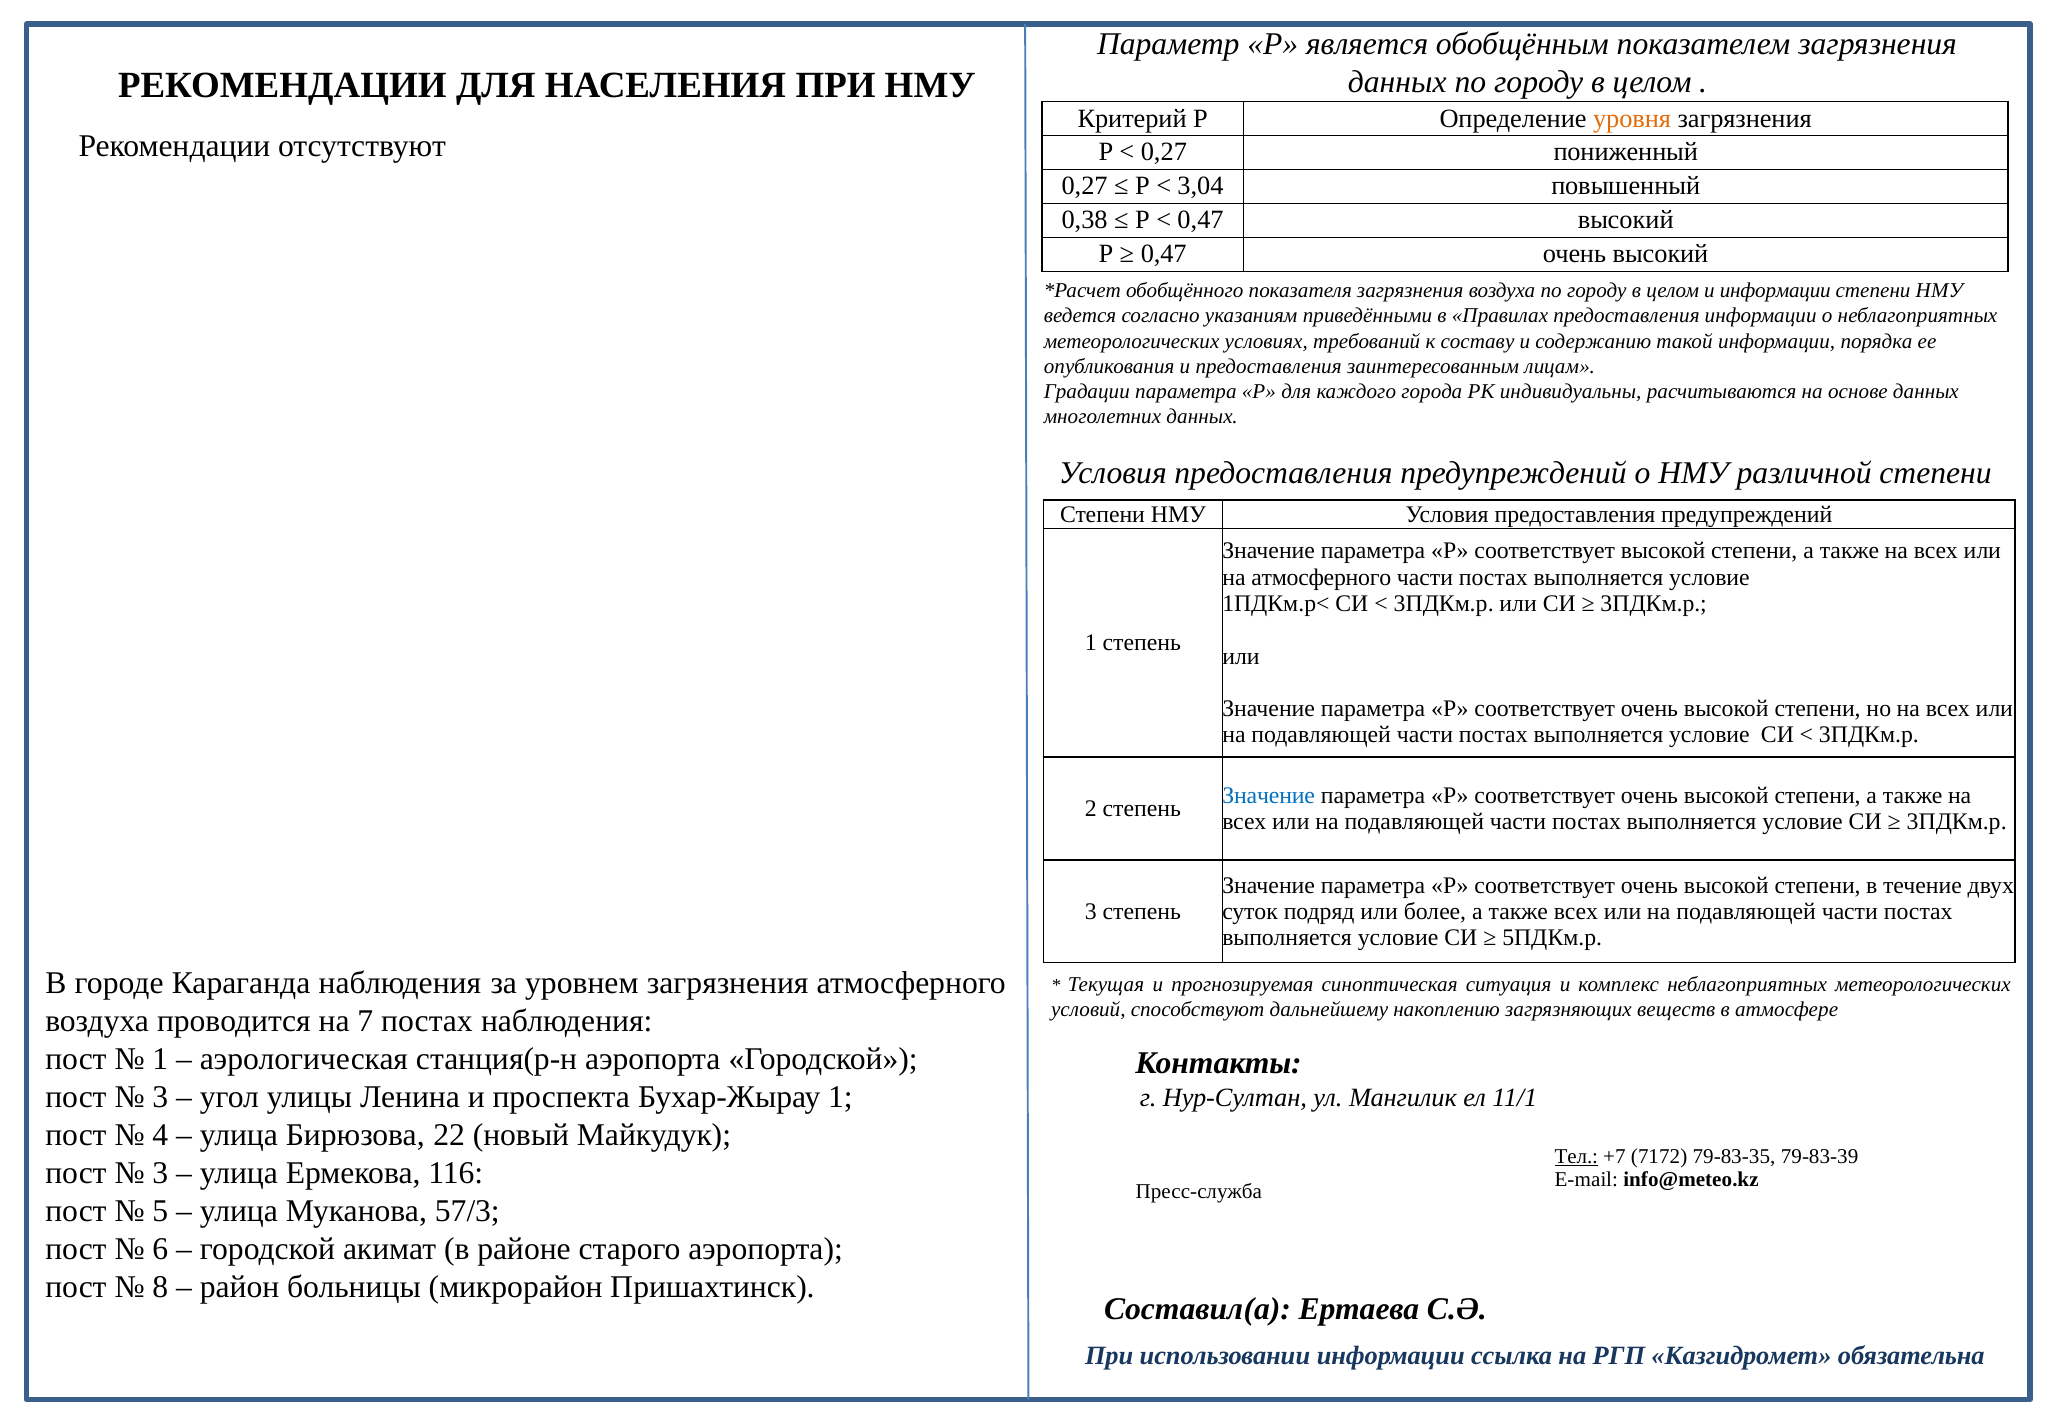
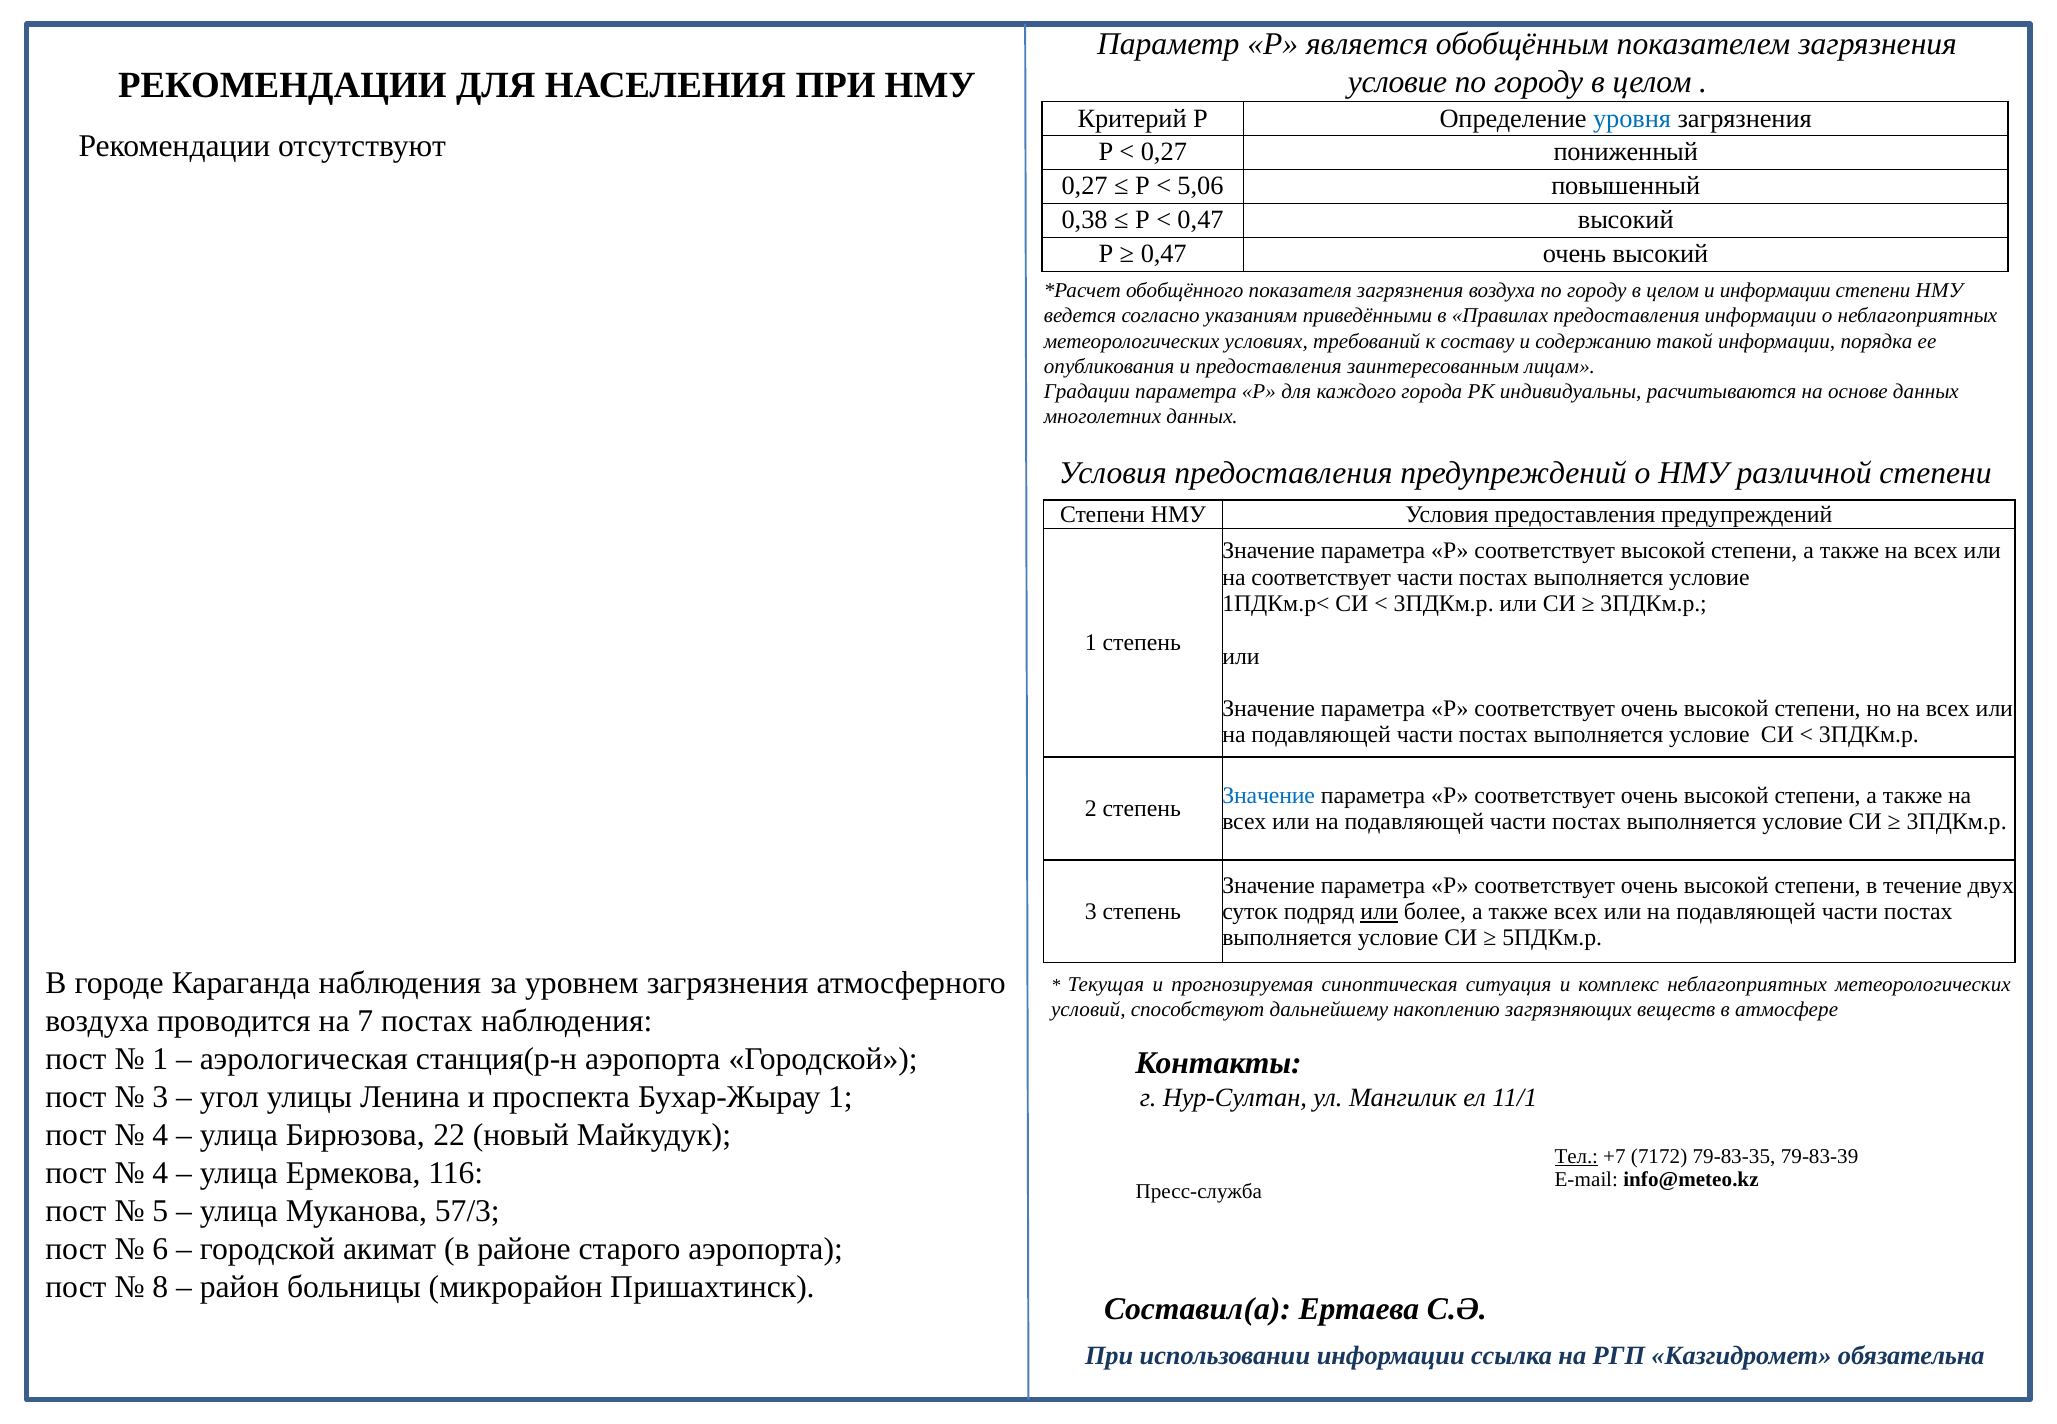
данных at (1397, 82): данных -> условие
уровня colour: orange -> blue
3,04: 3,04 -> 5,06
на атмосферного: атмосферного -> соответствует
или at (1379, 912) underline: none -> present
3 at (160, 1173): 3 -> 4
